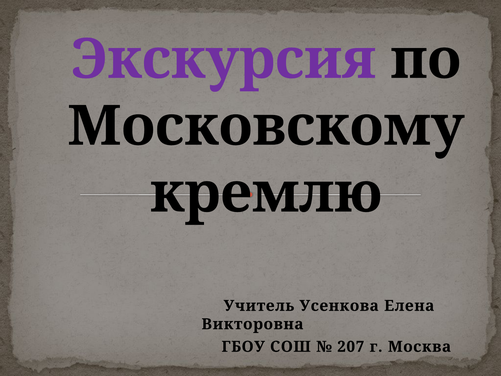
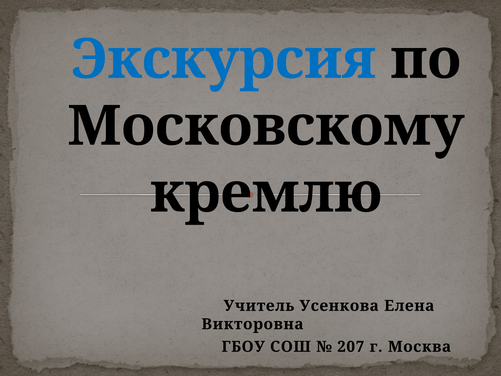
Экскурсия colour: purple -> blue
